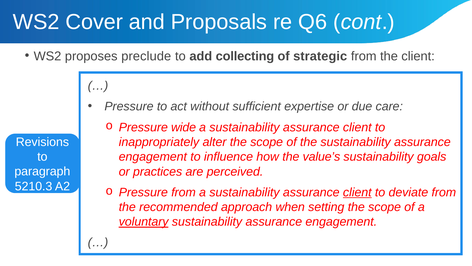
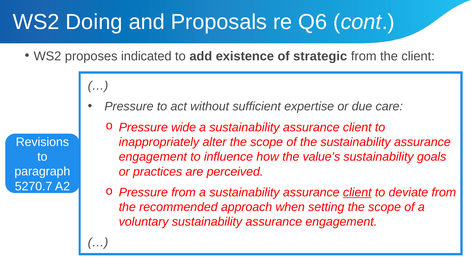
Cover: Cover -> Doing
preclude: preclude -> indicated
collecting: collecting -> existence
5210.3: 5210.3 -> 5270.7
voluntary underline: present -> none
